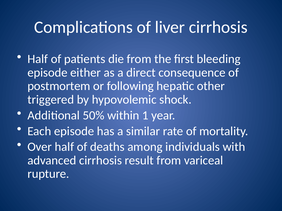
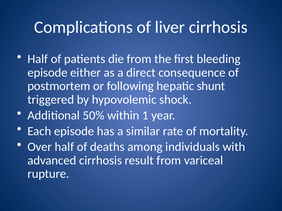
other: other -> shunt
